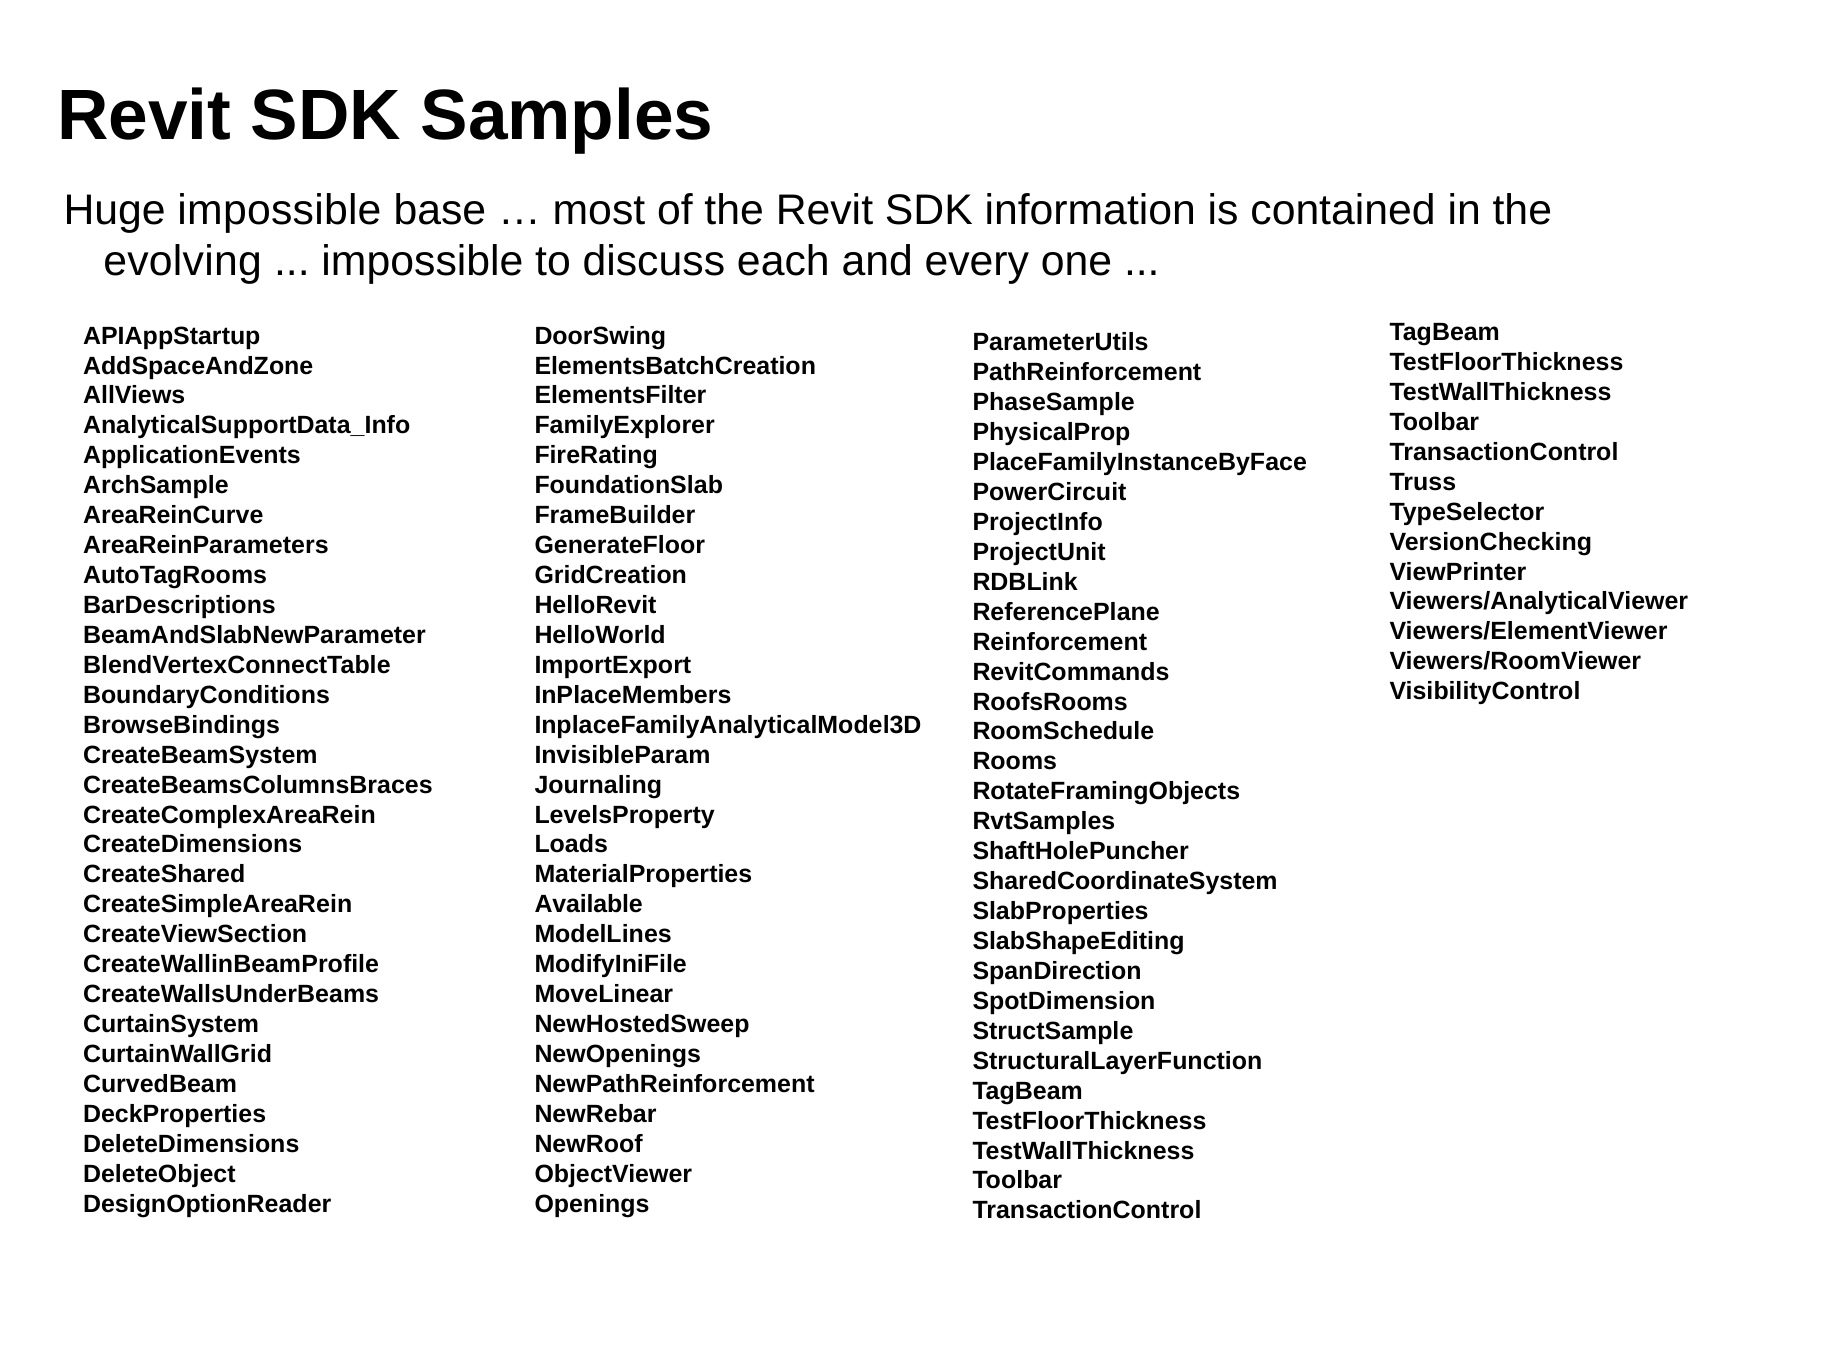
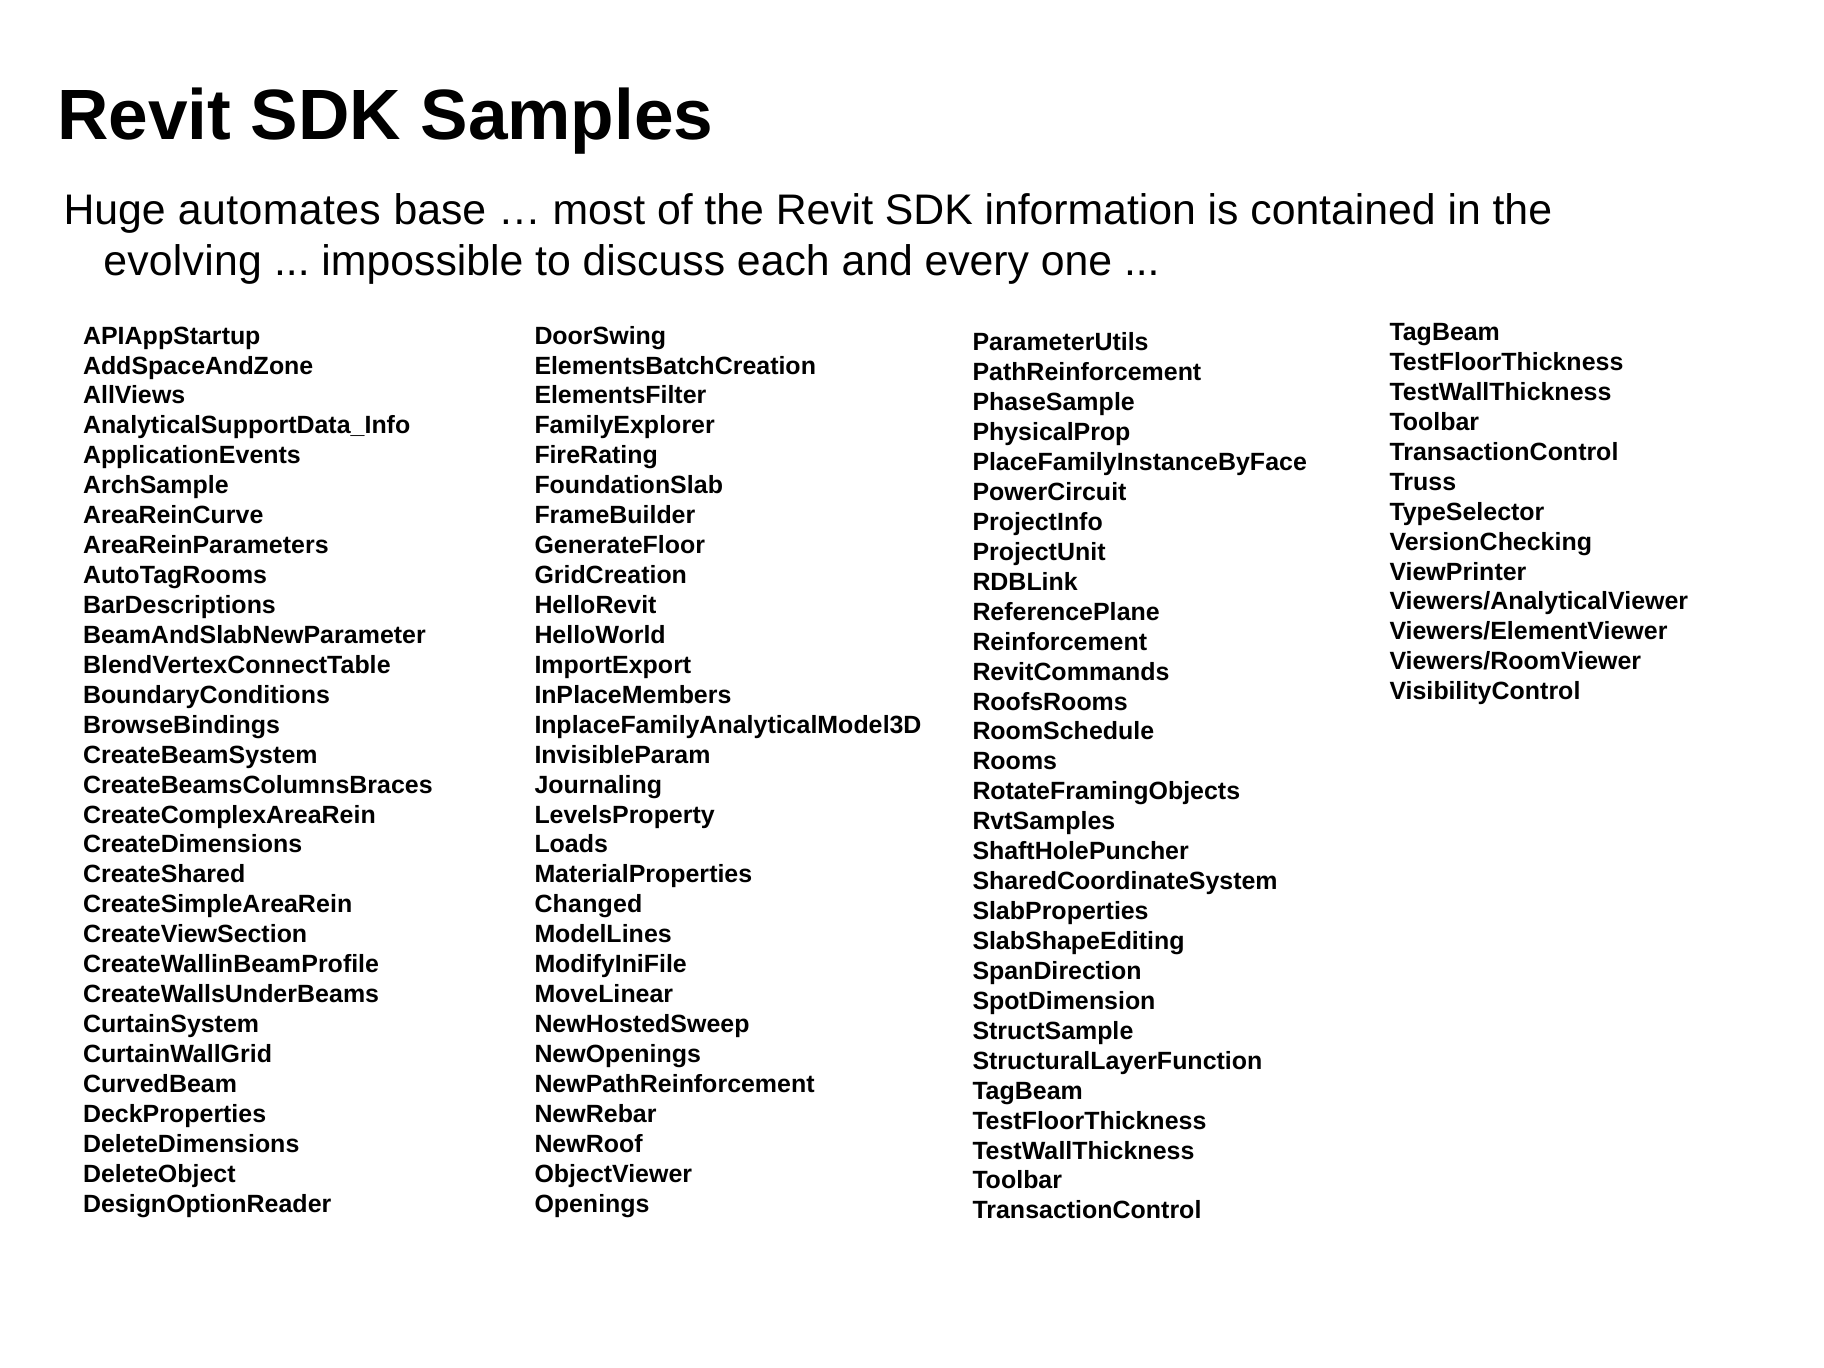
Huge impossible: impossible -> automates
Available: Available -> Changed
